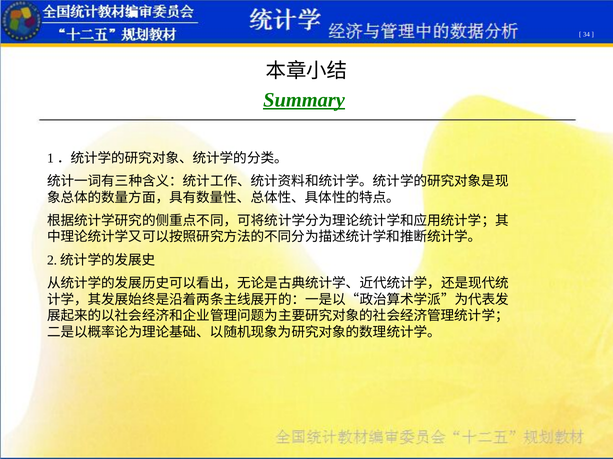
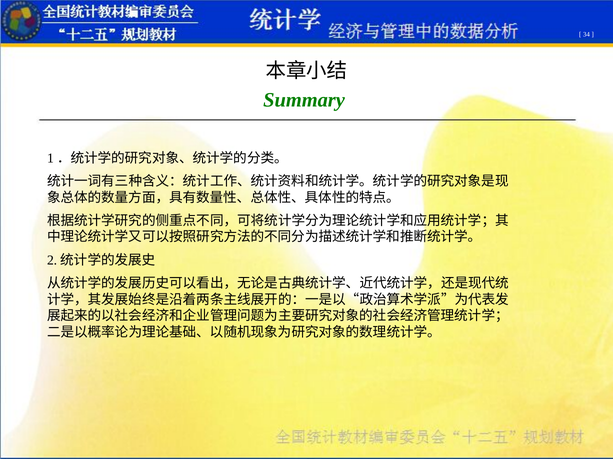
Summary underline: present -> none
